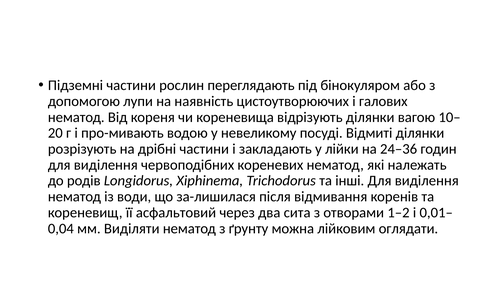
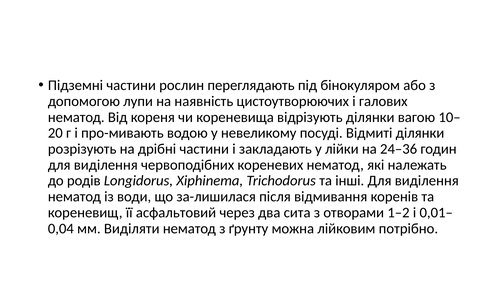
оглядати: оглядати -> потрібно
